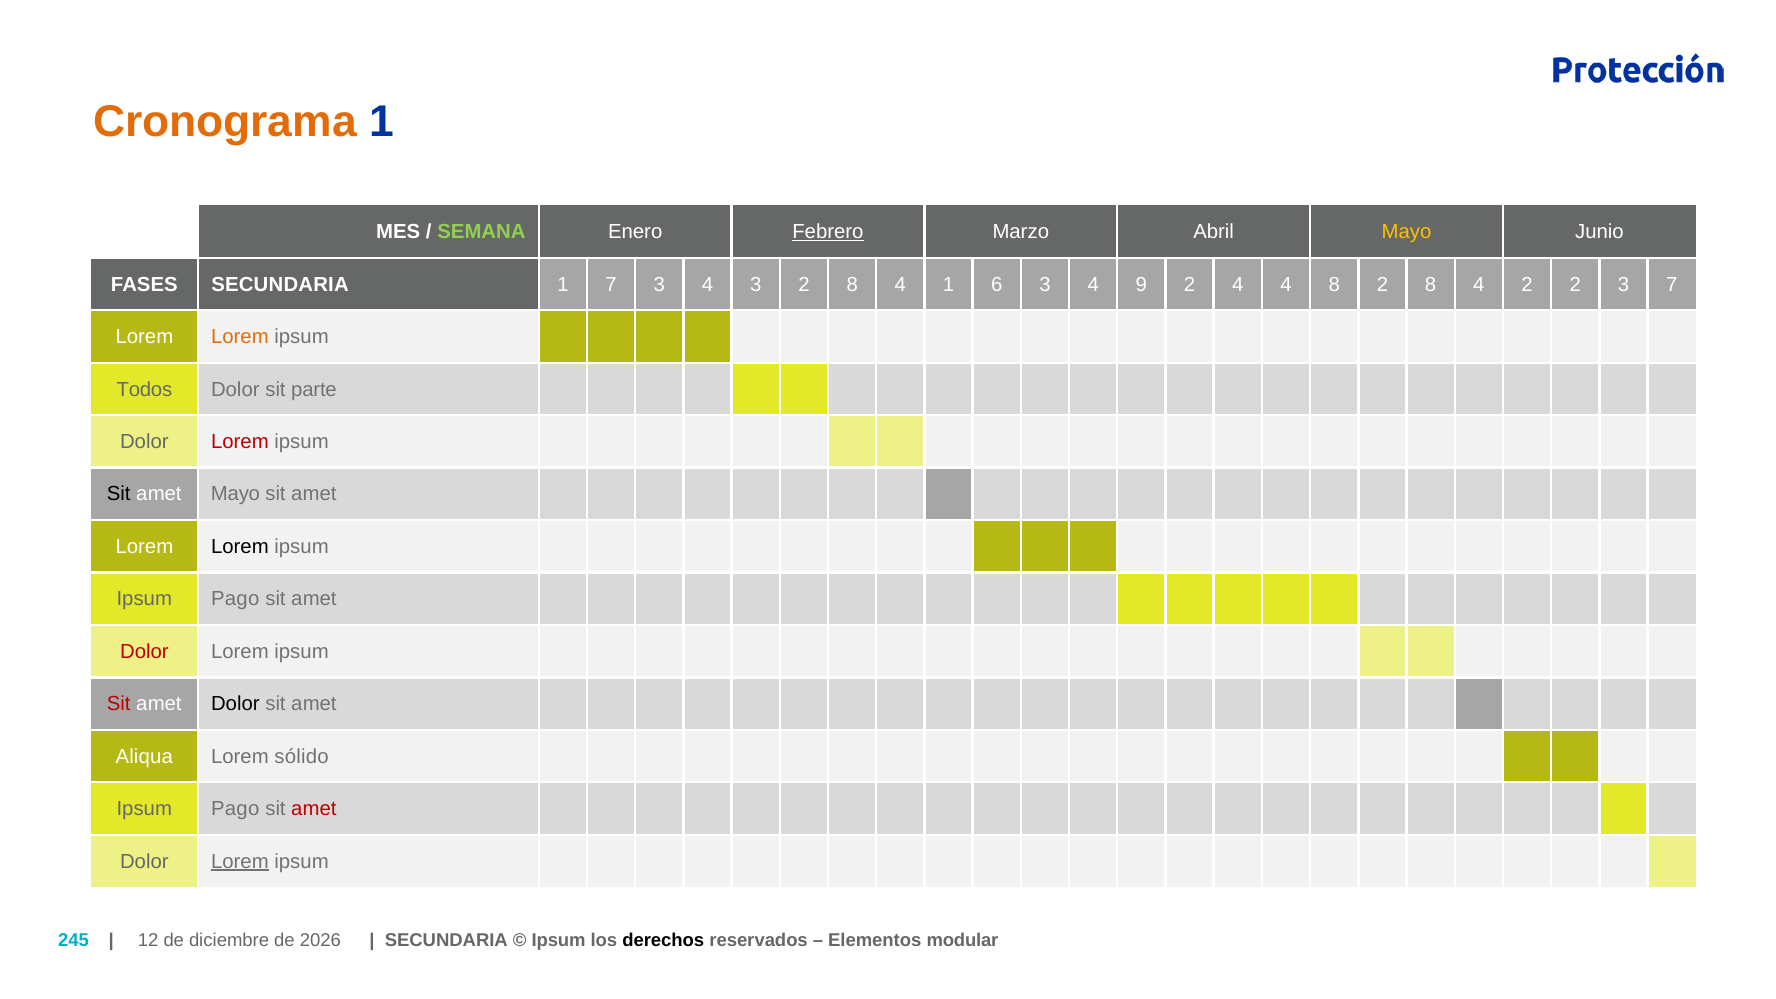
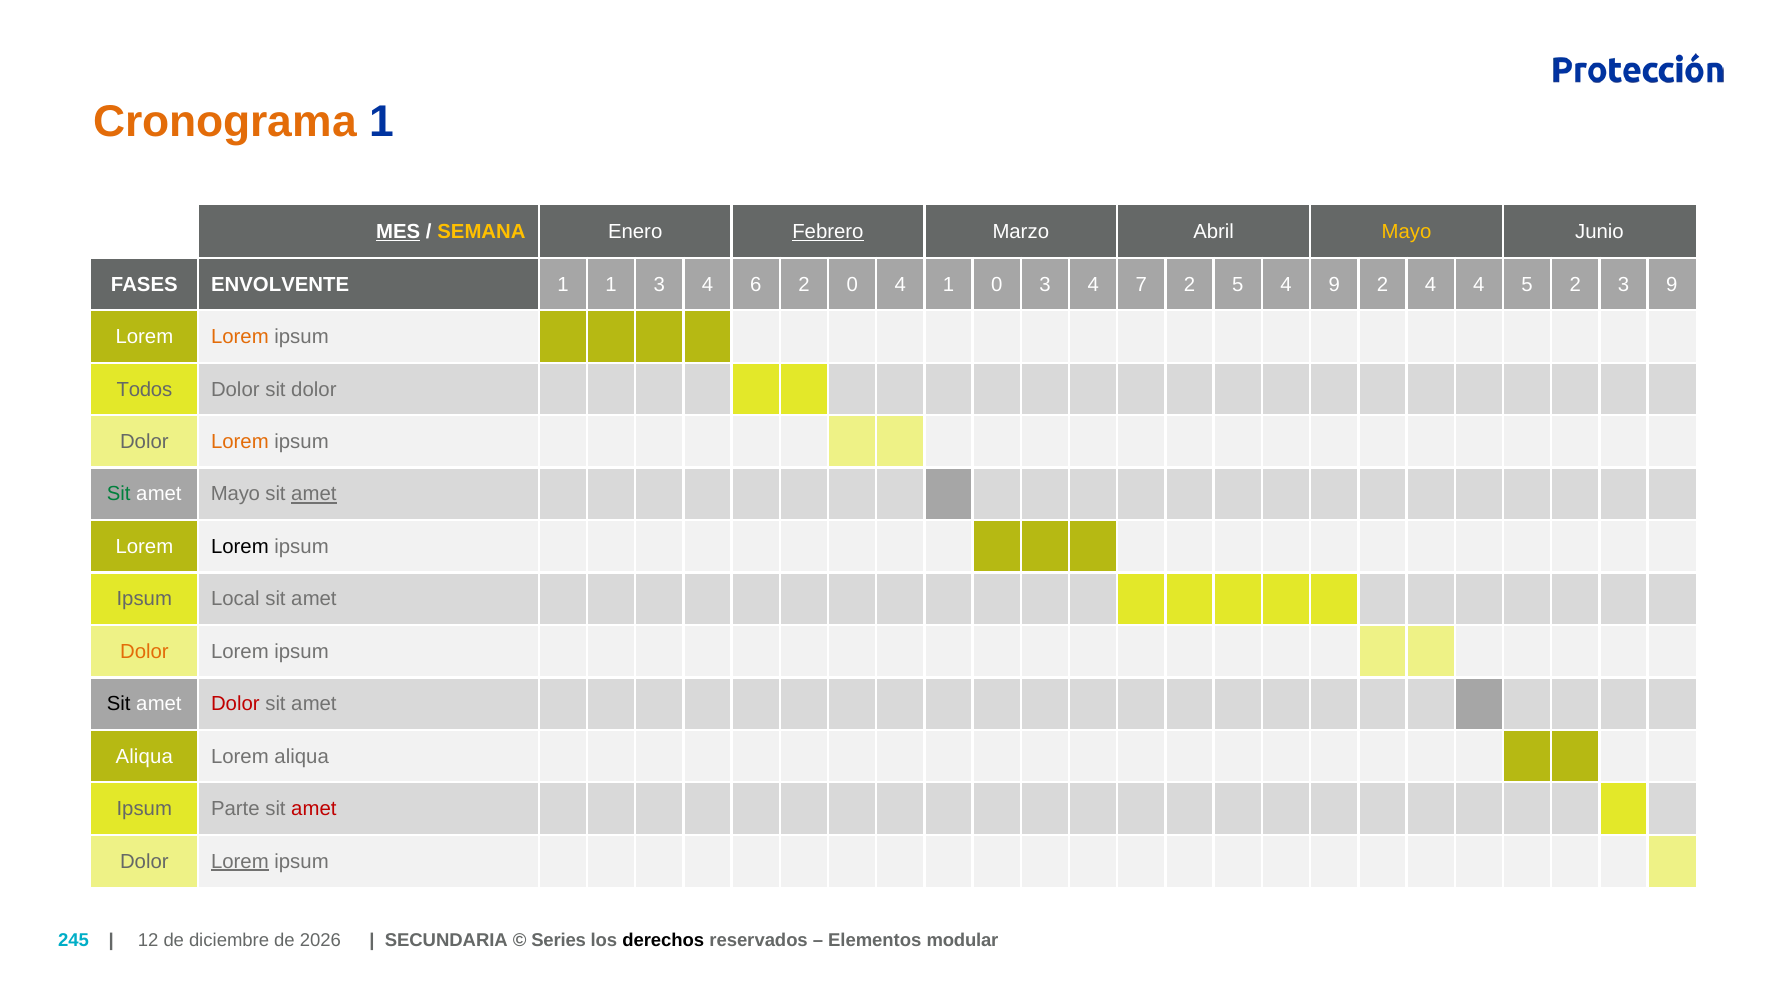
MES underline: none -> present
SEMANA colour: light green -> yellow
FASES SECUNDARIA: SECUNDARIA -> ENVOLVENTE
1 7: 7 -> 1
4 3: 3 -> 6
8 at (852, 285): 8 -> 0
1 6: 6 -> 0
9: 9 -> 7
2 4: 4 -> 5
4 8: 8 -> 9
8 at (1431, 285): 8 -> 4
4 2: 2 -> 5
3 7: 7 -> 9
sit parte: parte -> dolor
Lorem at (240, 442) colour: red -> orange
Sit at (119, 494) colour: black -> green
amet at (314, 494) underline: none -> present
Pago at (235, 599): Pago -> Local
Dolor at (144, 652) colour: red -> orange
Sit at (119, 704) colour: red -> black
Dolor at (235, 704) colour: black -> red
Lorem sólido: sólido -> aliqua
Pago at (235, 809): Pago -> Parte
Ipsum at (559, 940): Ipsum -> Series
